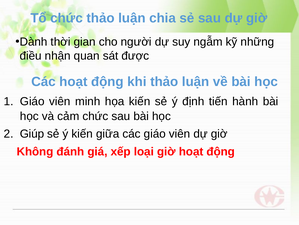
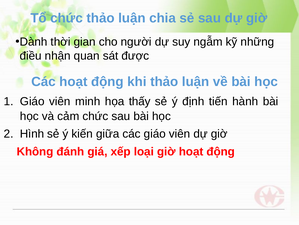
họa kiến: kiến -> thấy
Giúp: Giúp -> Hình
